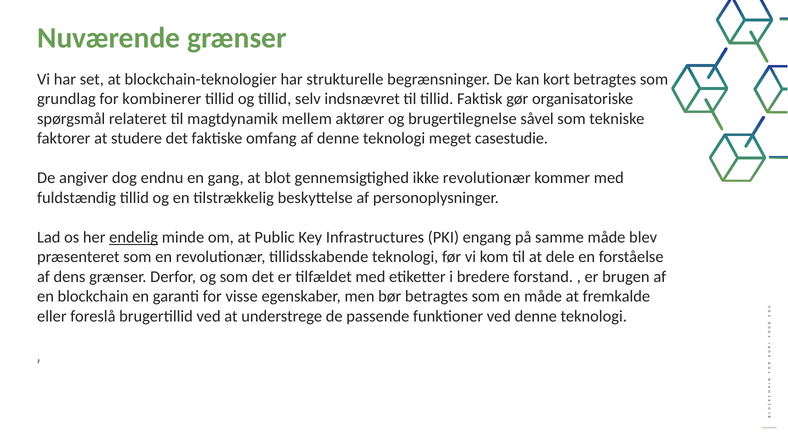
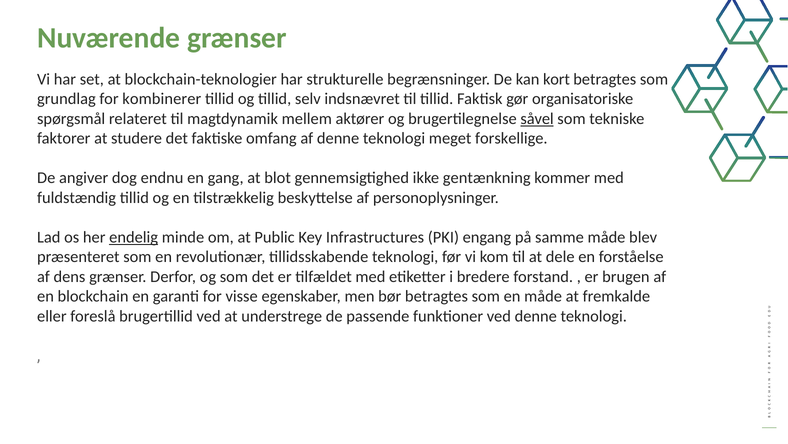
såvel underline: none -> present
casestudie: casestudie -> forskellige
ikke revolutionær: revolutionær -> gentænkning
